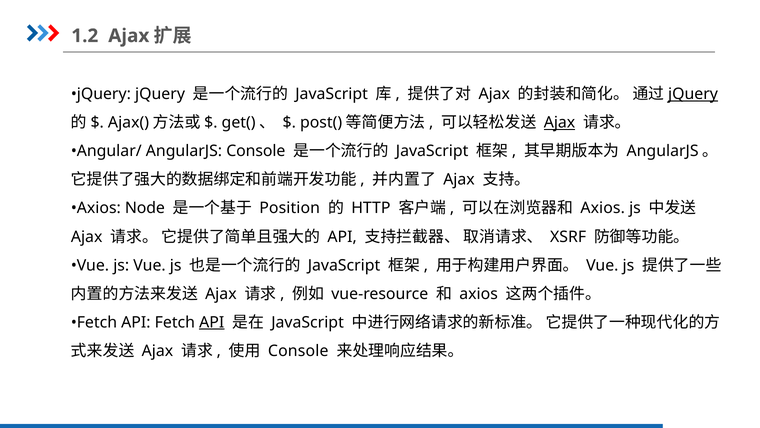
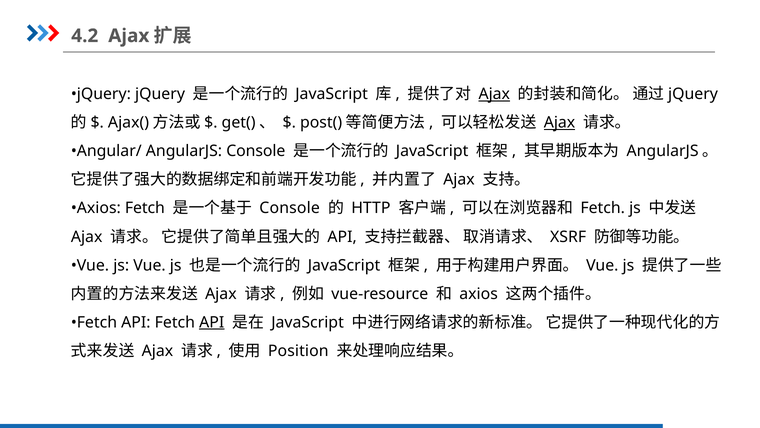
1.2: 1.2 -> 4.2
Ajax at (494, 94) underline: none -> present
jQuery at (693, 94) underline: present -> none
Axios Node: Node -> Fetch
Position at (290, 208): Position -> Console
Axios at (603, 208): Axios -> Fetch
Console at (298, 351): Console -> Position
